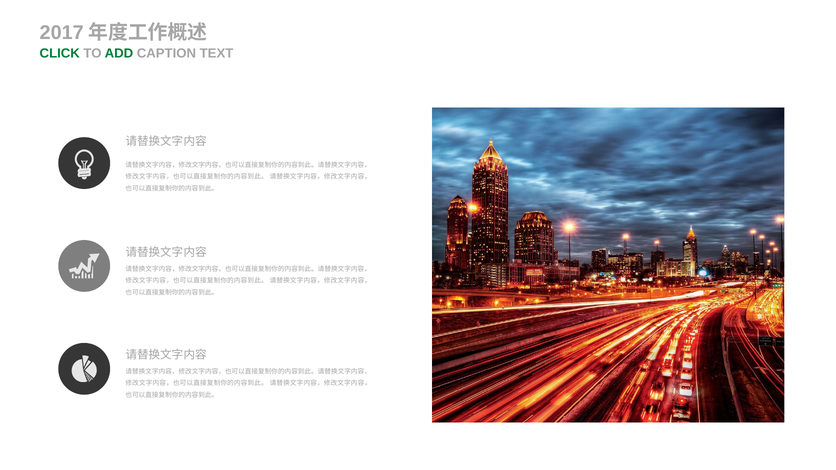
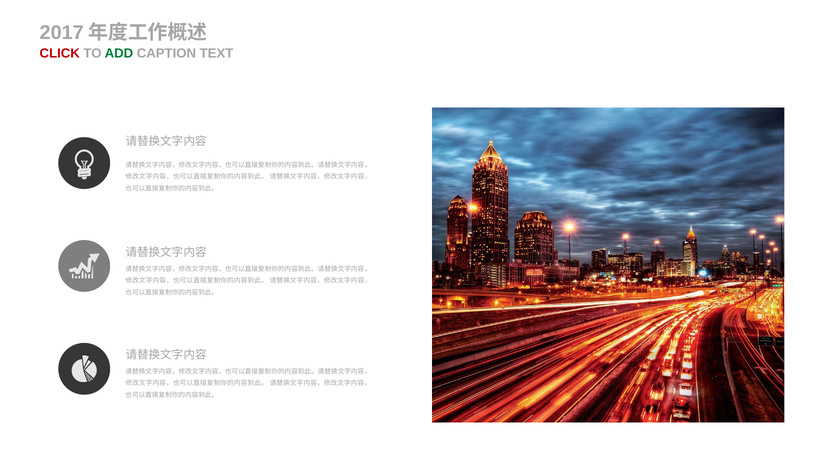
CLICK colour: green -> red
